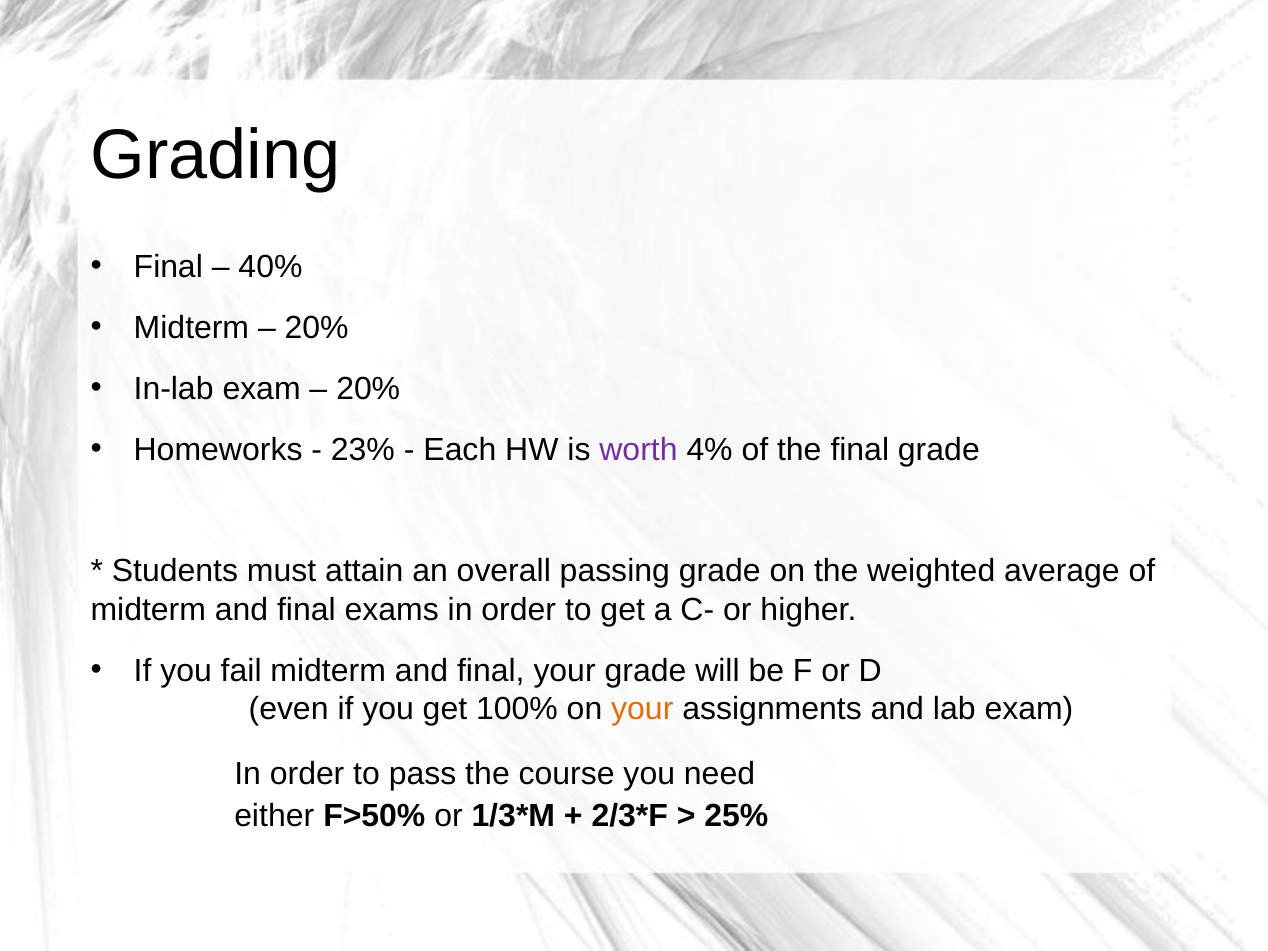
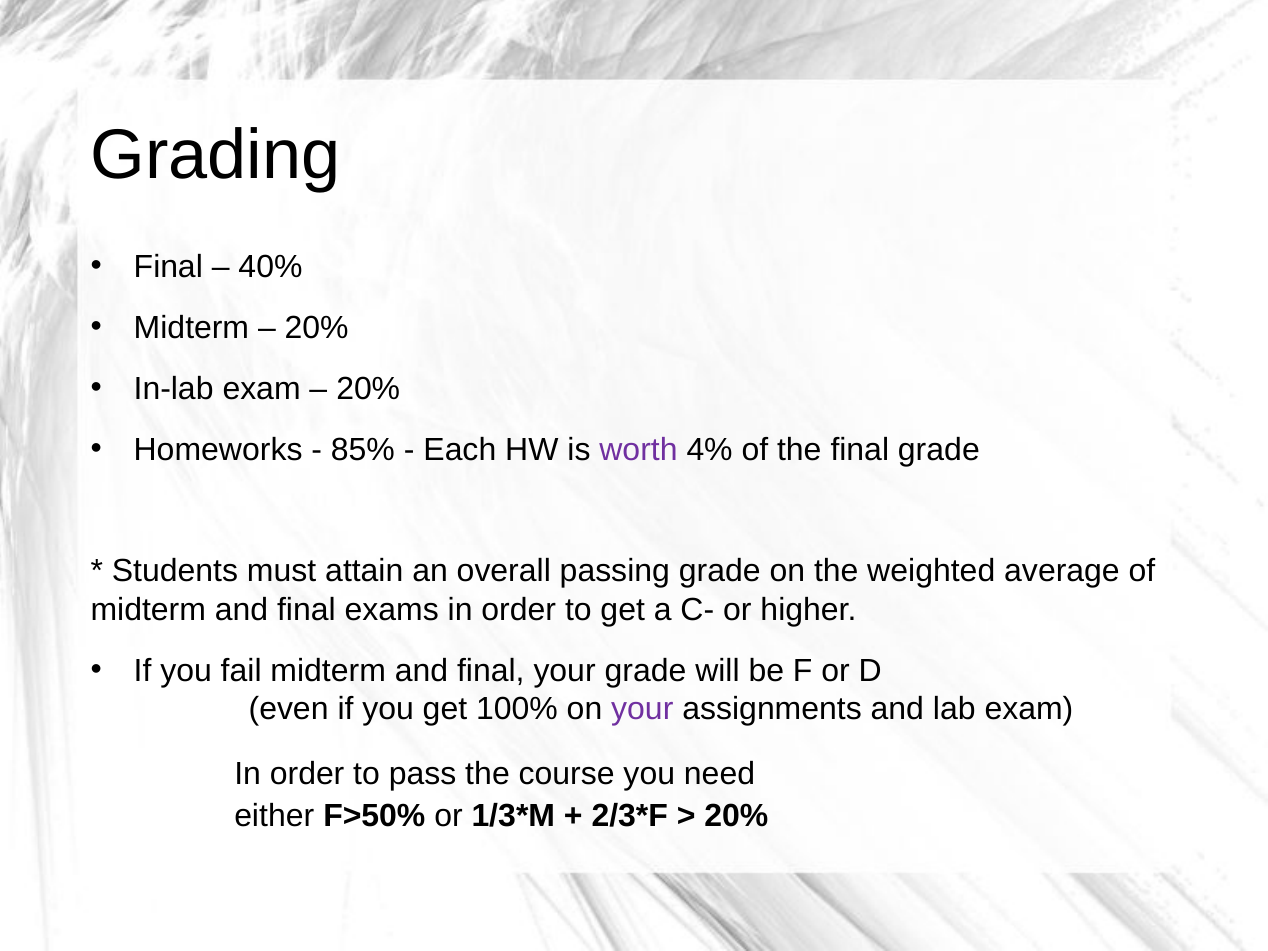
23%: 23% -> 85%
your at (642, 709) colour: orange -> purple
25% at (736, 816): 25% -> 20%
